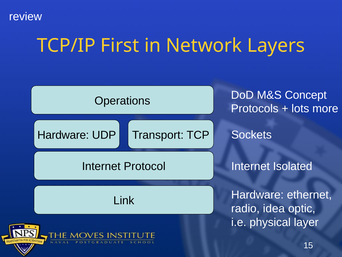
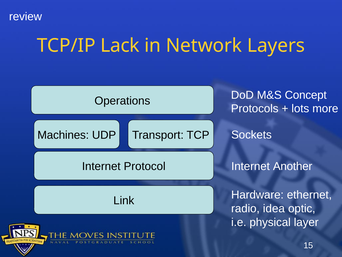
First: First -> Lack
Hardware at (63, 135): Hardware -> Machines
Isolated: Isolated -> Another
